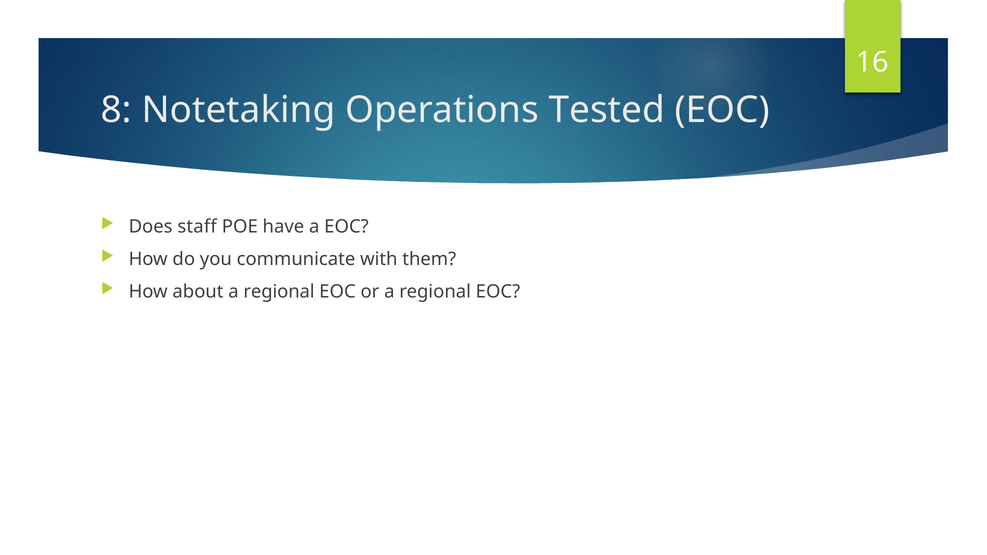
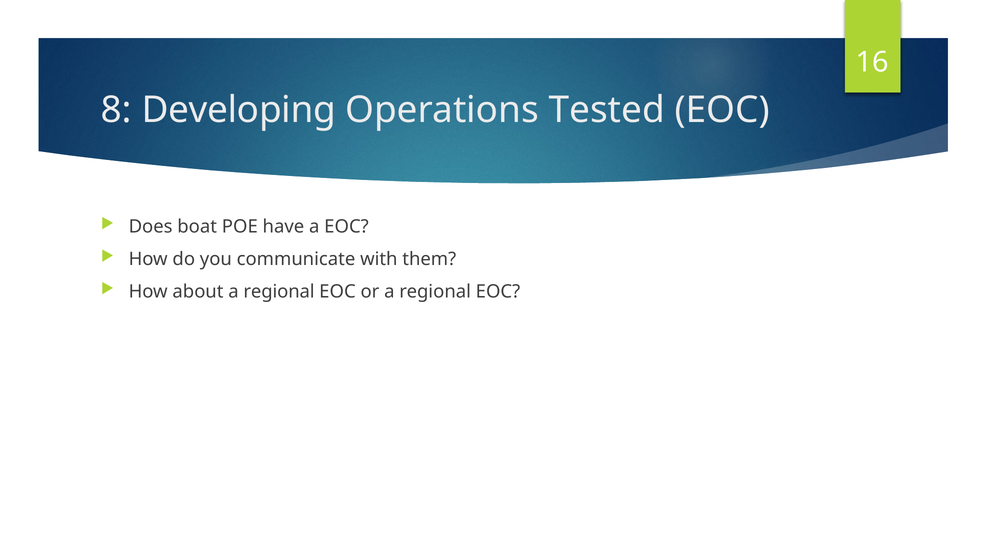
Notetaking: Notetaking -> Developing
staff: staff -> boat
